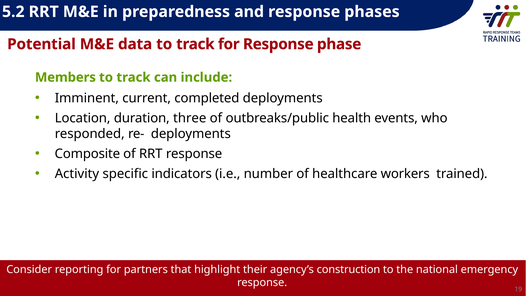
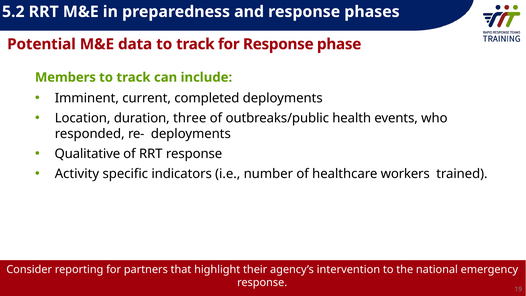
Composite: Composite -> Qualitative
construction: construction -> intervention
